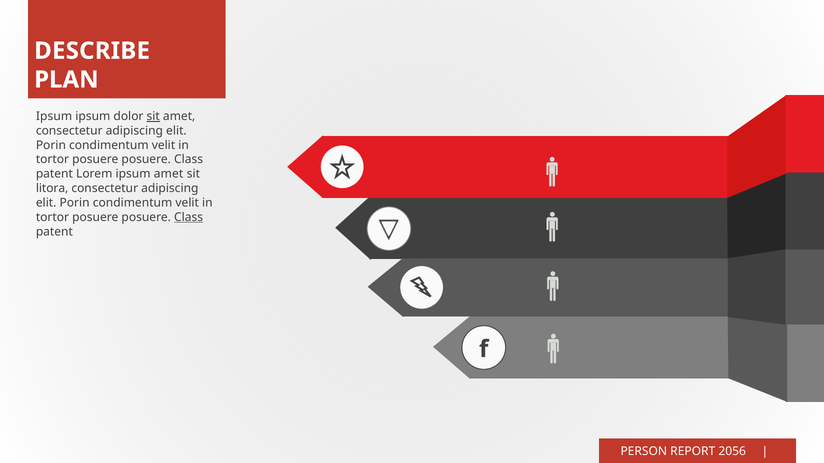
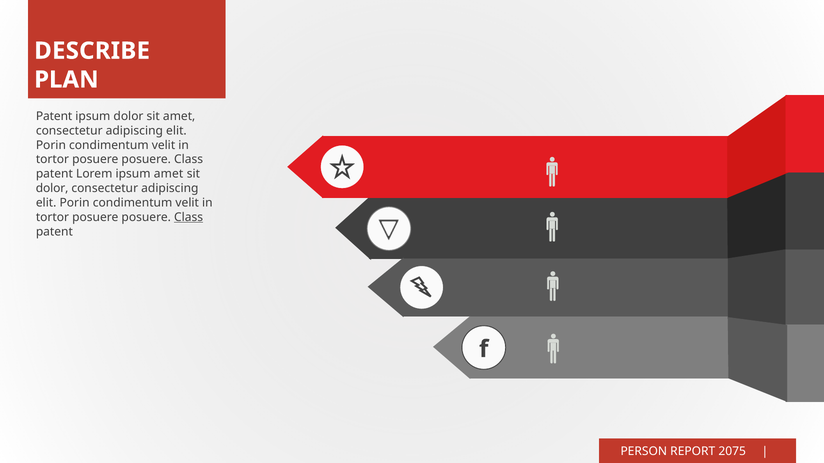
Ipsum at (54, 116): Ipsum -> Patent
sit at (153, 116) underline: present -> none
litora at (52, 189): litora -> dolor
2056: 2056 -> 2075
